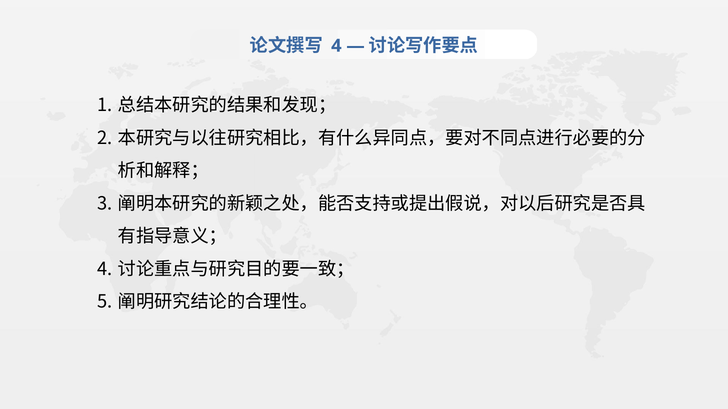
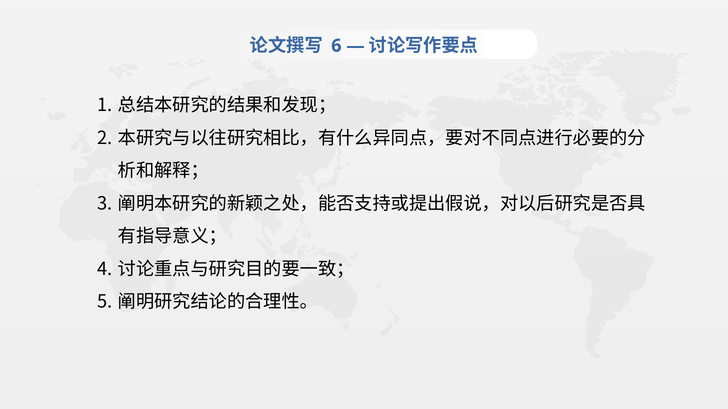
4 at (336, 46): 4 -> 6
